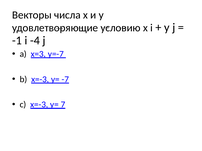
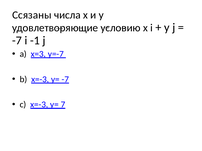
Векторы: Векторы -> Ссязаны
-1 at (17, 41): -1 -> -7
-4: -4 -> -1
